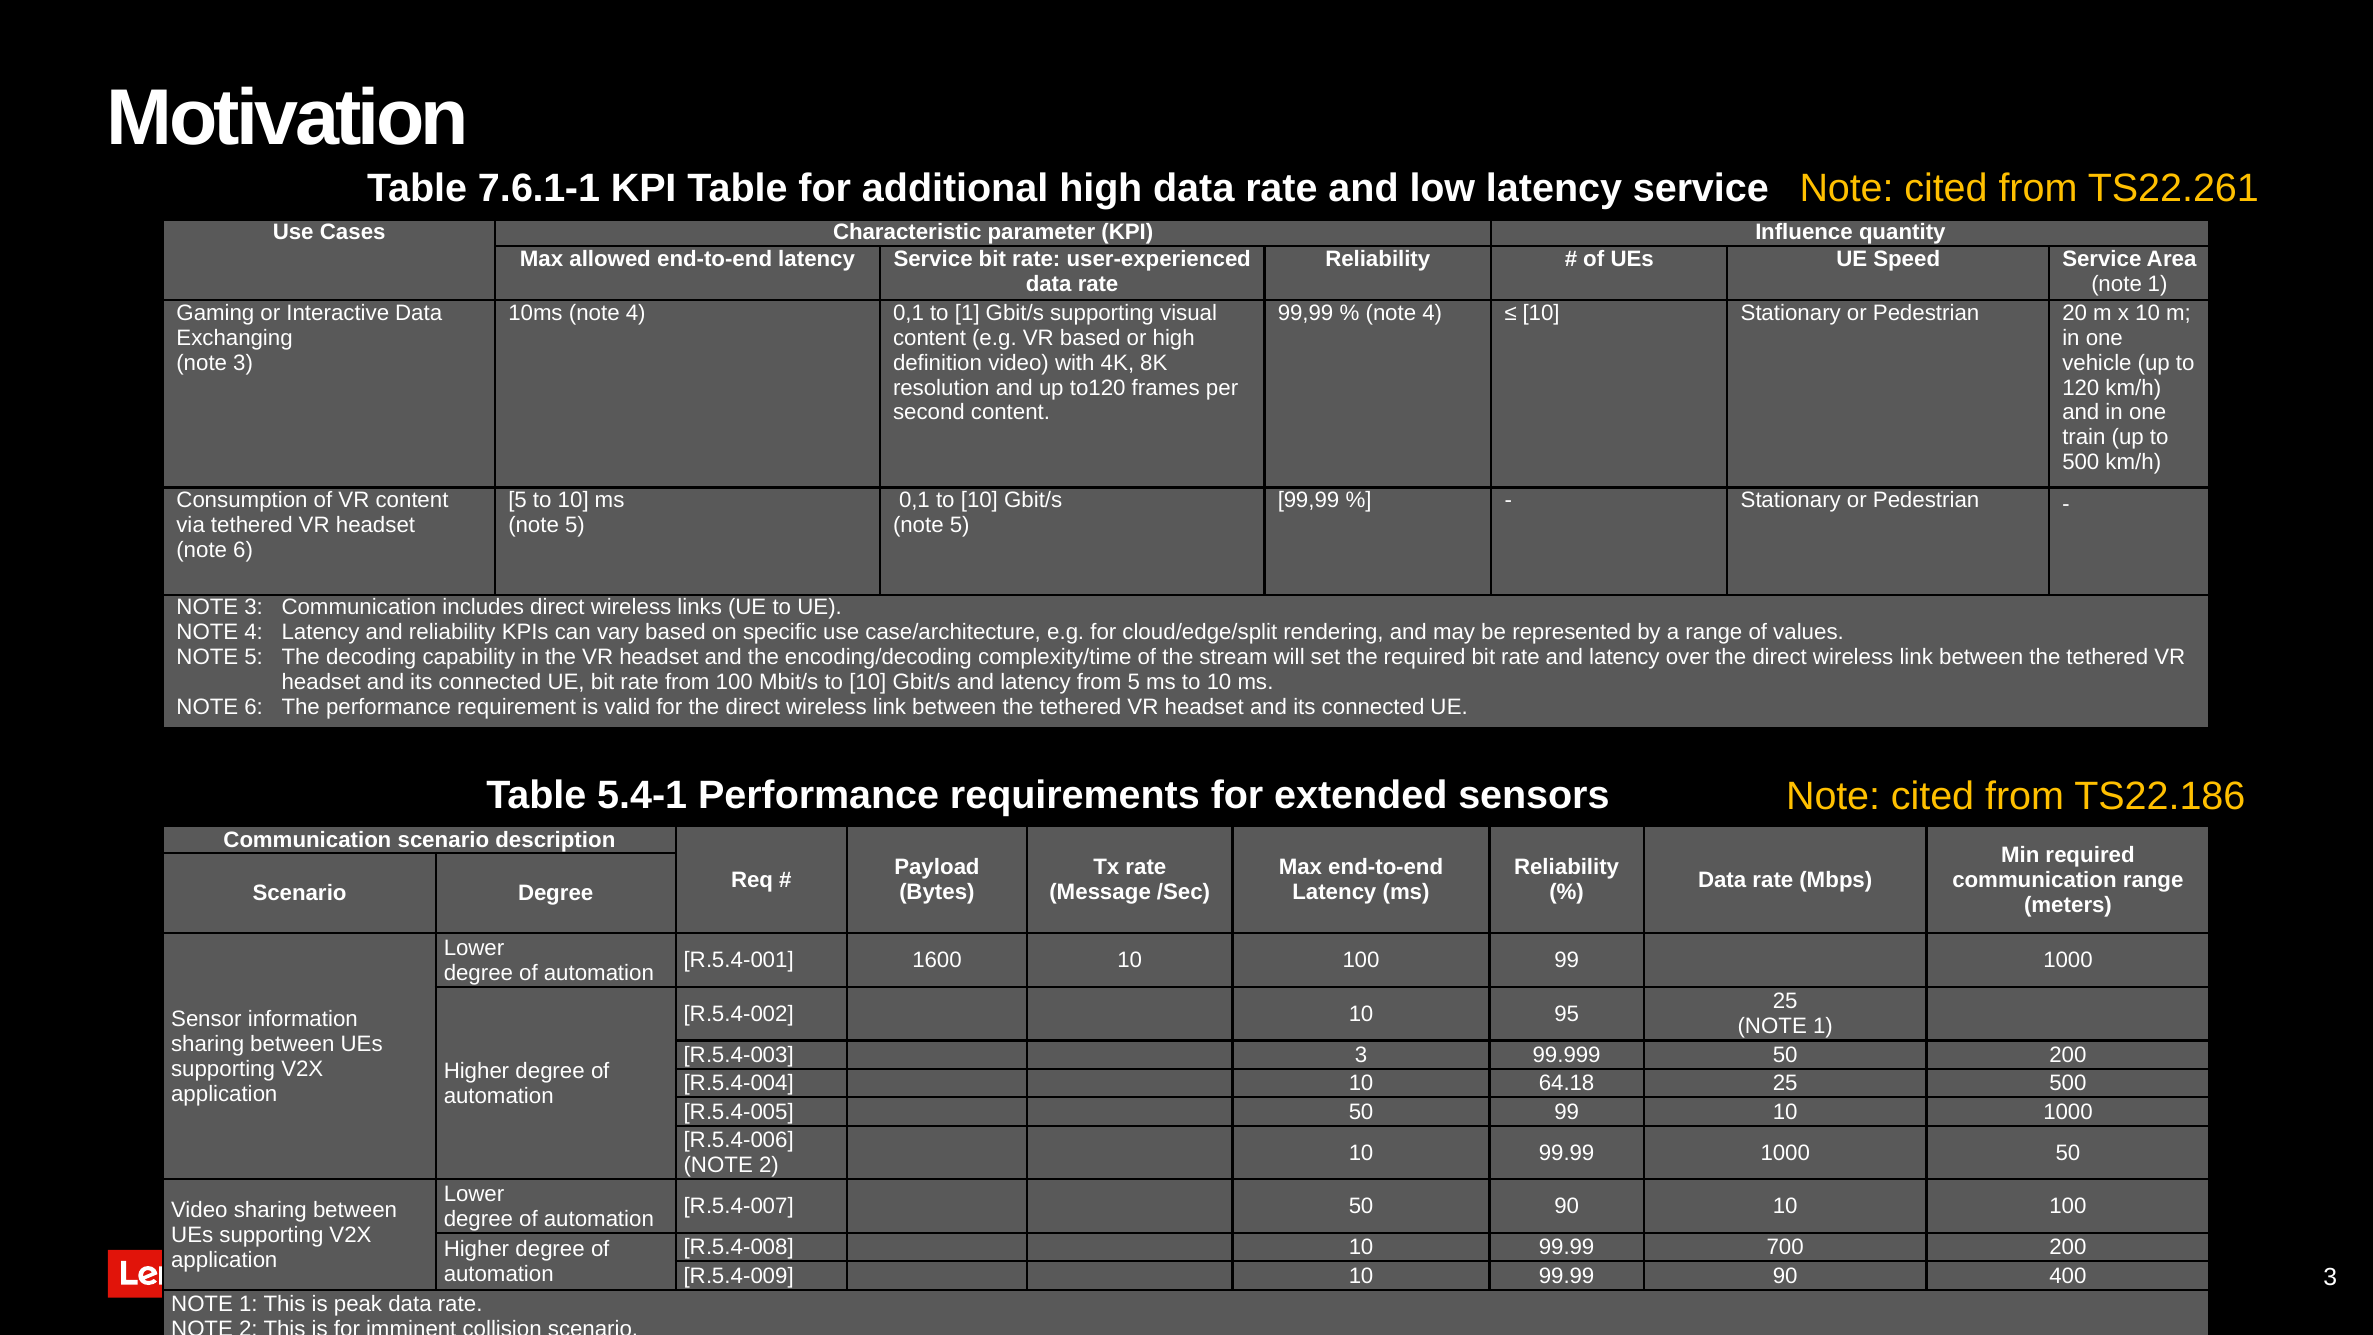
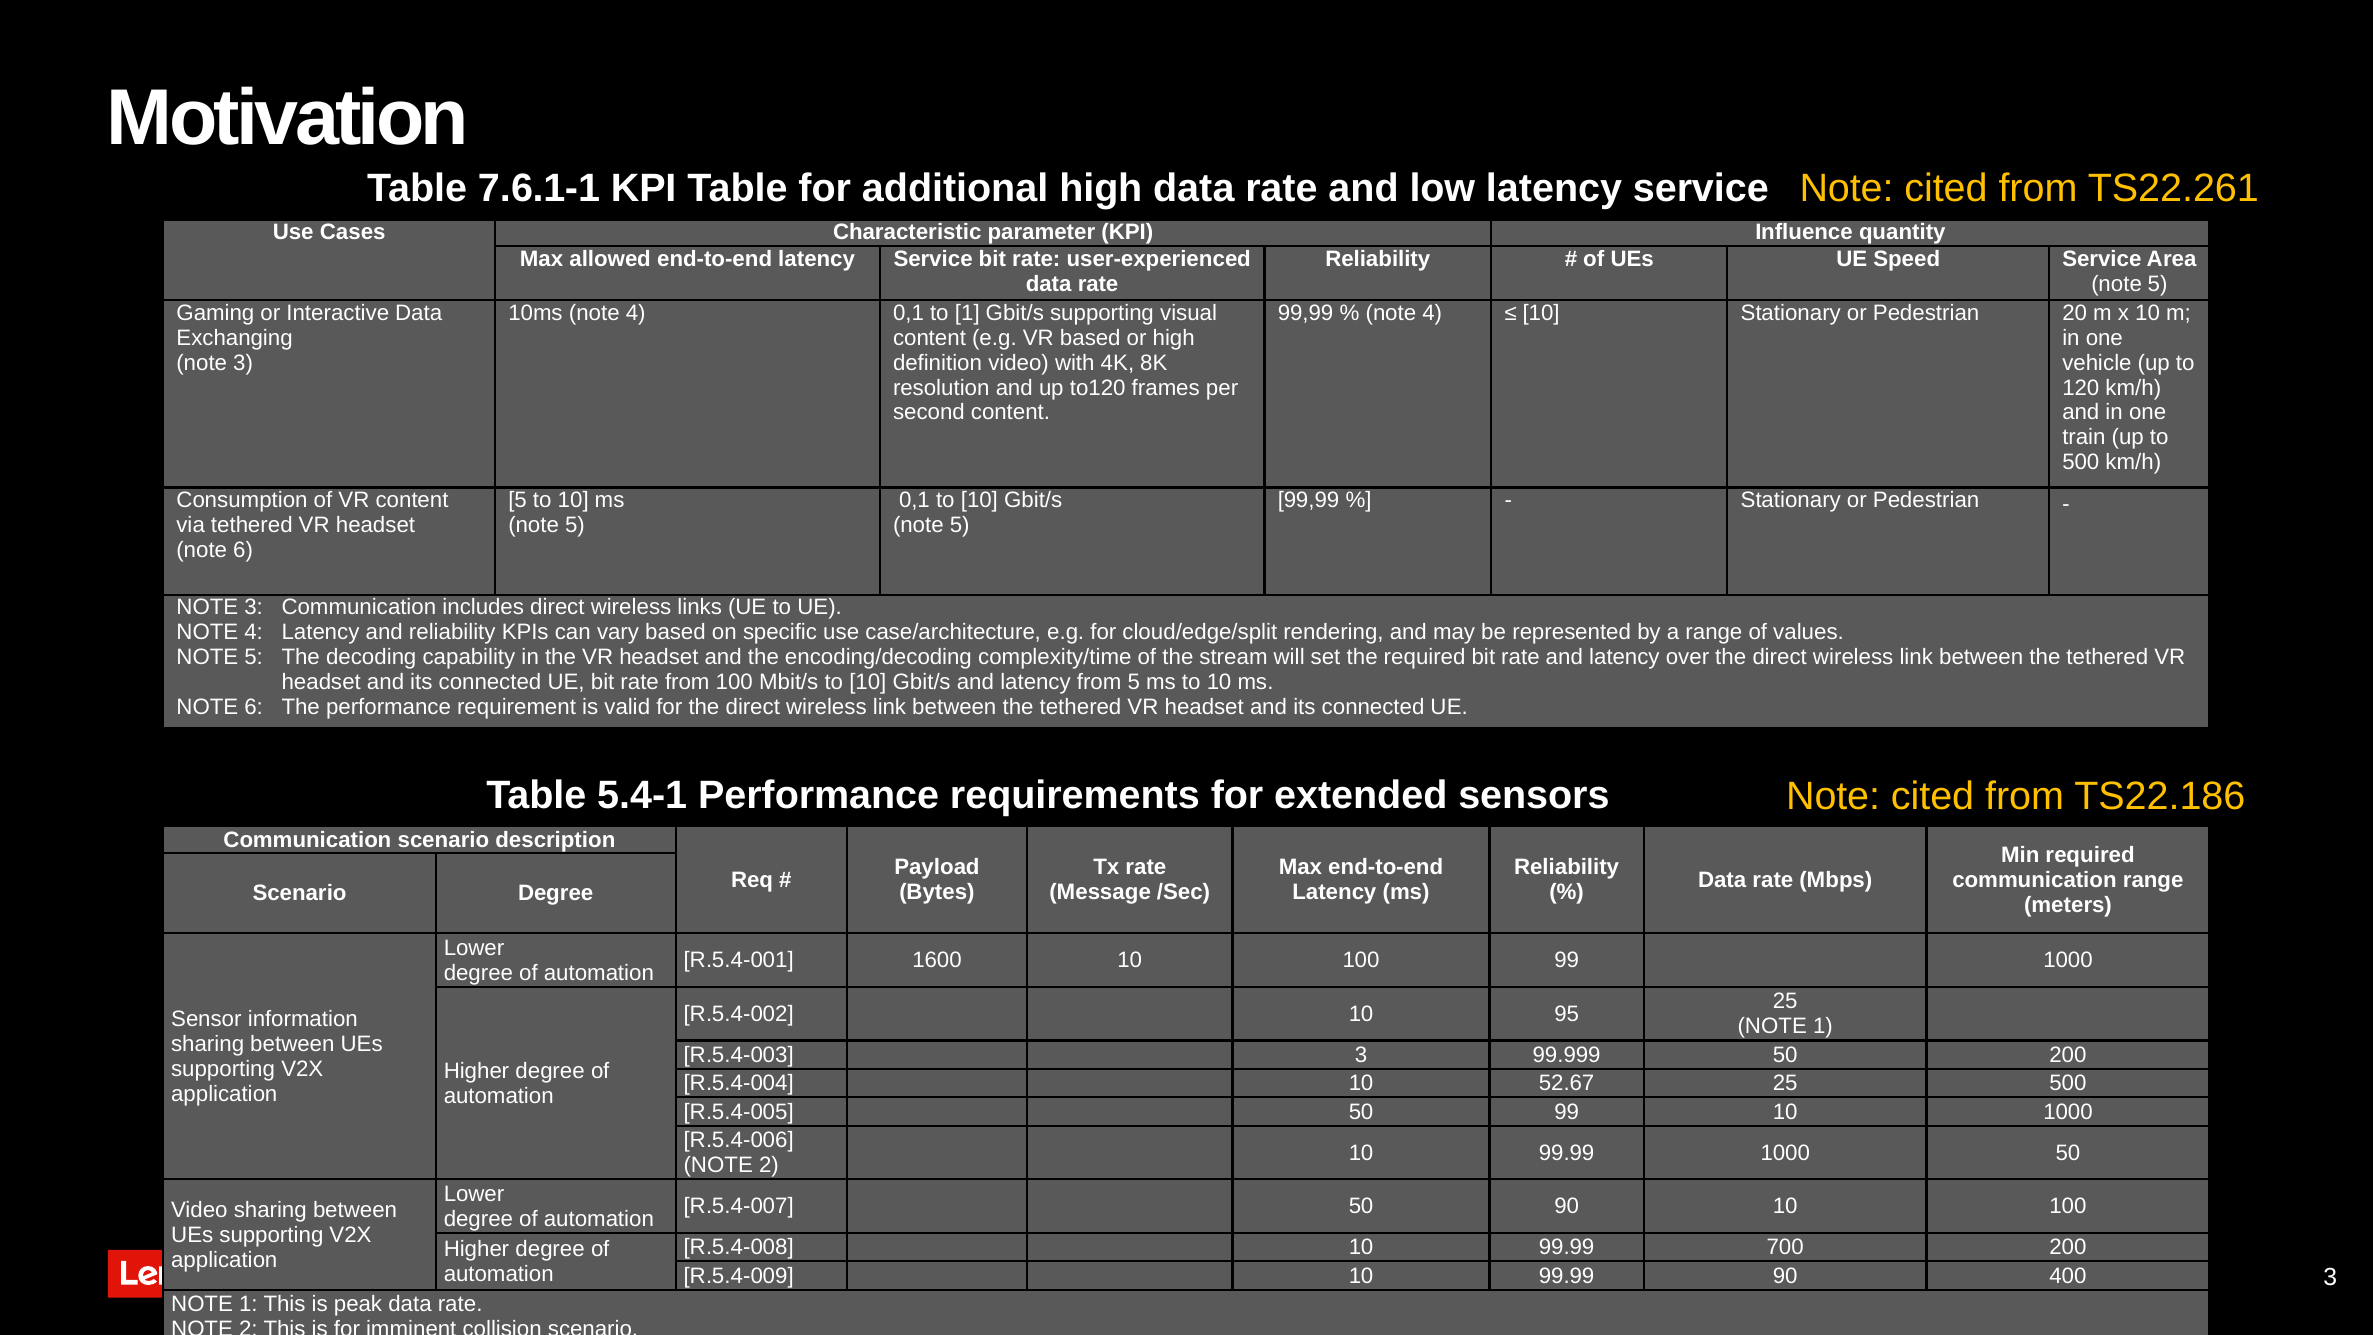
1 at (2158, 284): 1 -> 5
64.18: 64.18 -> 52.67
